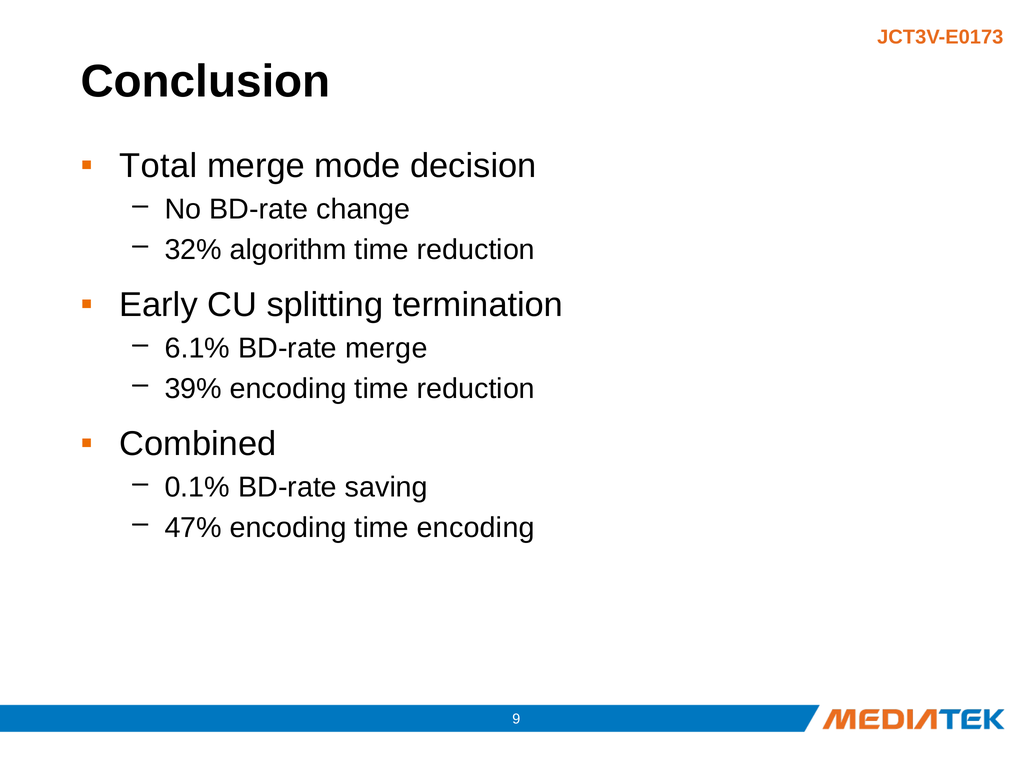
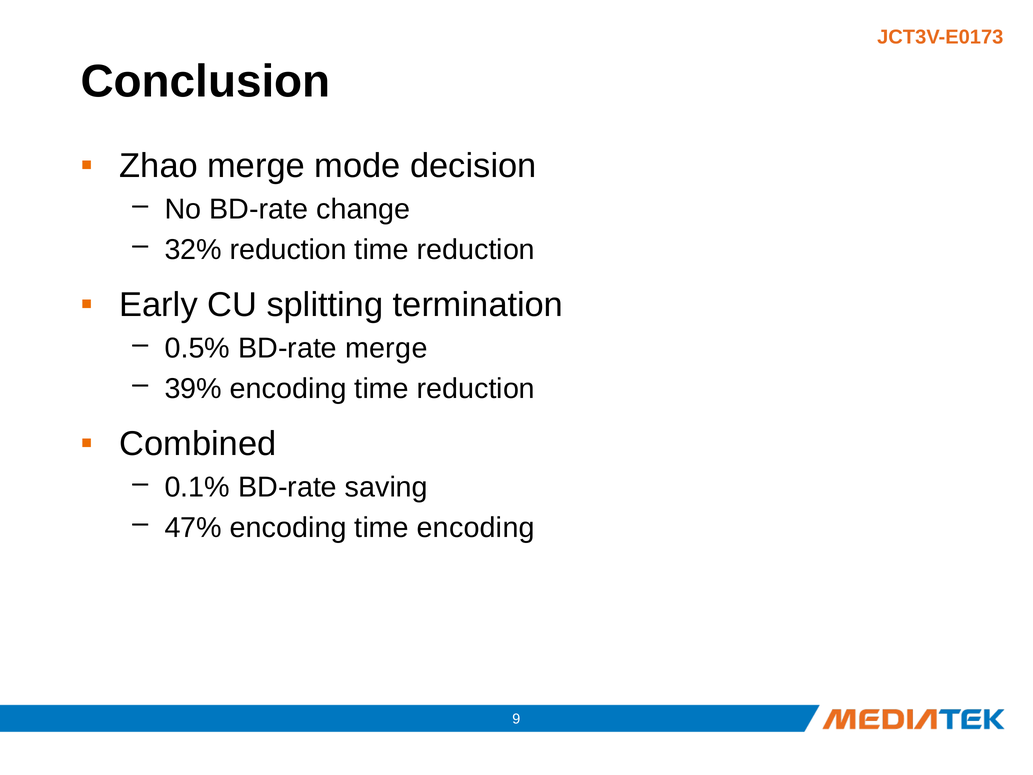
Total: Total -> Zhao
32% algorithm: algorithm -> reduction
6.1%: 6.1% -> 0.5%
